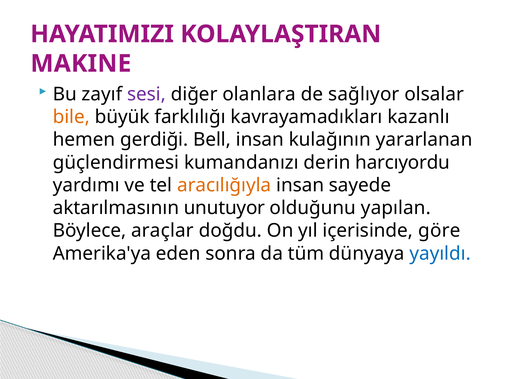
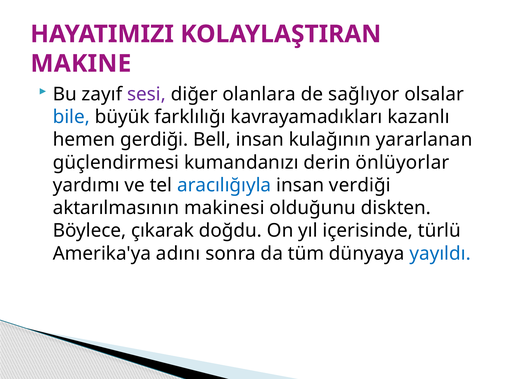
bile colour: orange -> blue
harcıyordu: harcıyordu -> önlüyorlar
aracılığıyla colour: orange -> blue
sayede: sayede -> verdiği
unutuyor: unutuyor -> makinesi
yapılan: yapılan -> diskten
araçlar: araçlar -> çıkarak
göre: göre -> türlü
eden: eden -> adını
